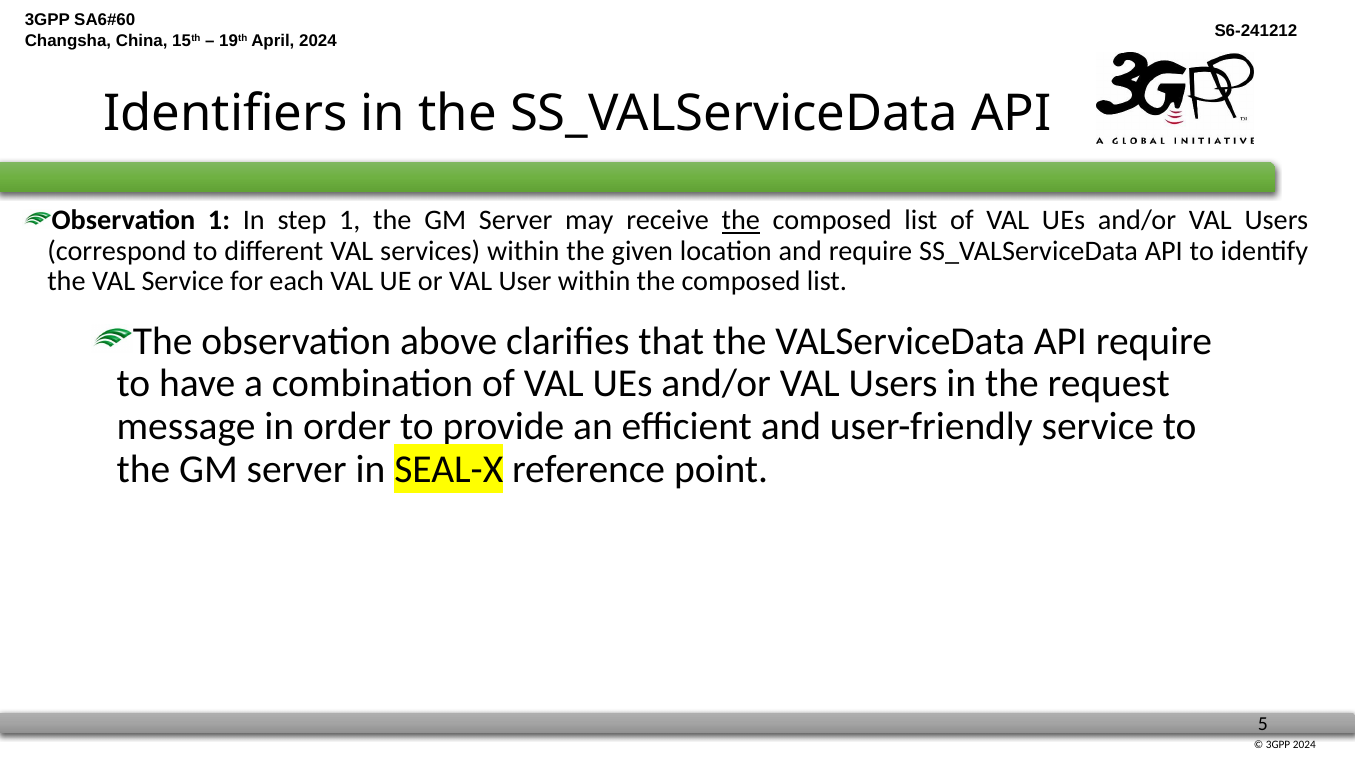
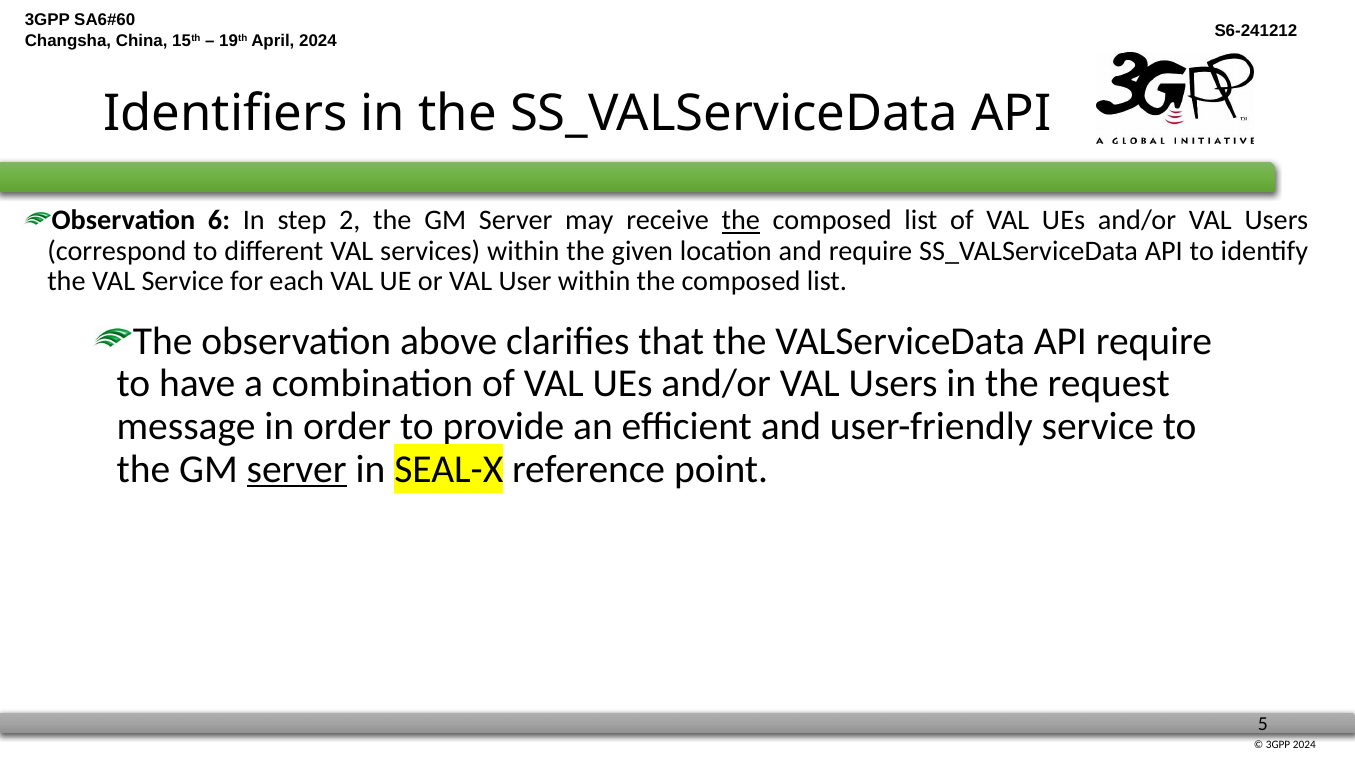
Observation 1: 1 -> 6
step 1: 1 -> 2
server at (297, 469) underline: none -> present
